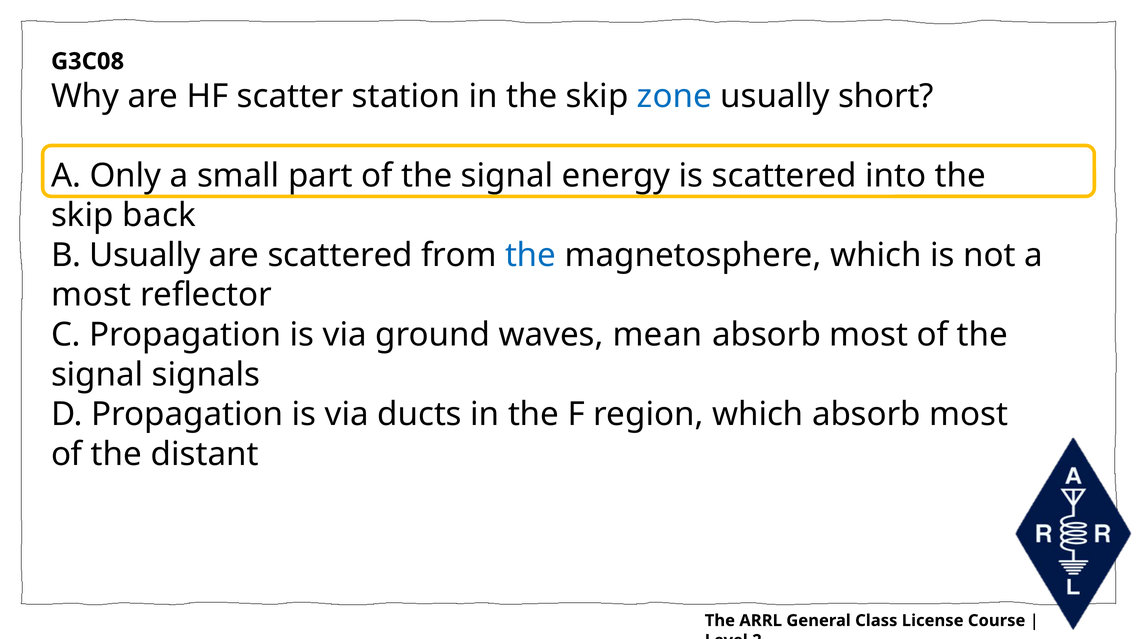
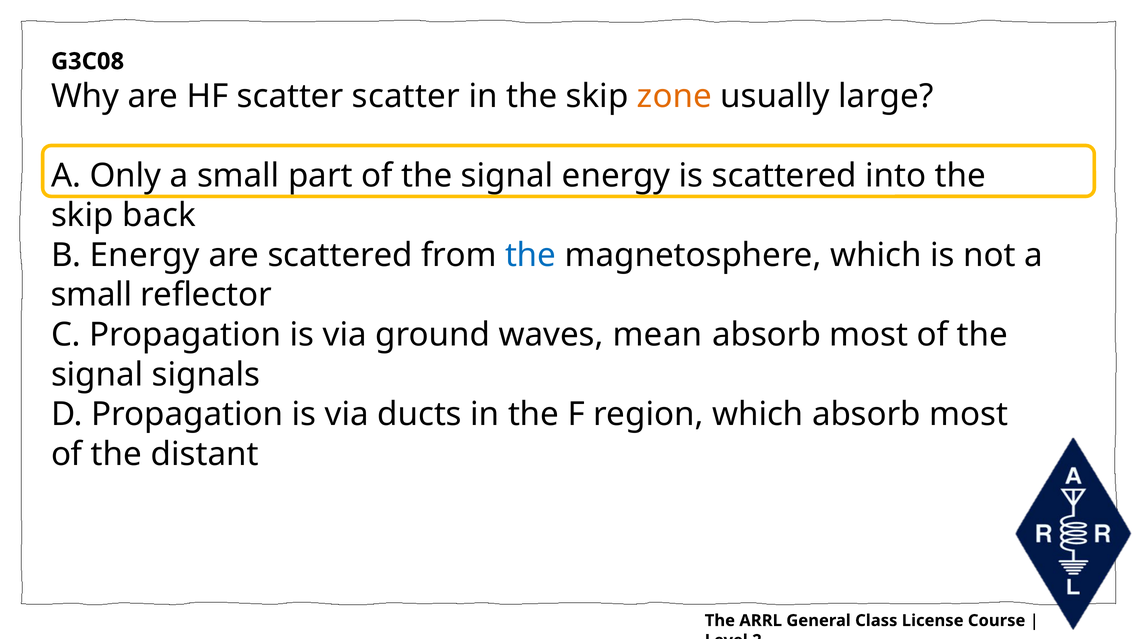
scatter station: station -> scatter
zone colour: blue -> orange
short: short -> large
B Usually: Usually -> Energy
most at (91, 295): most -> small
